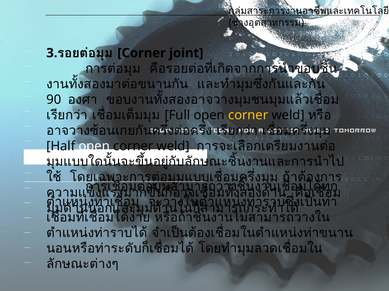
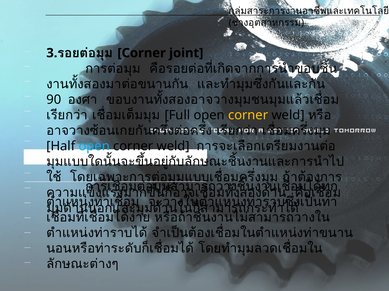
open at (94, 146) colour: white -> light blue
